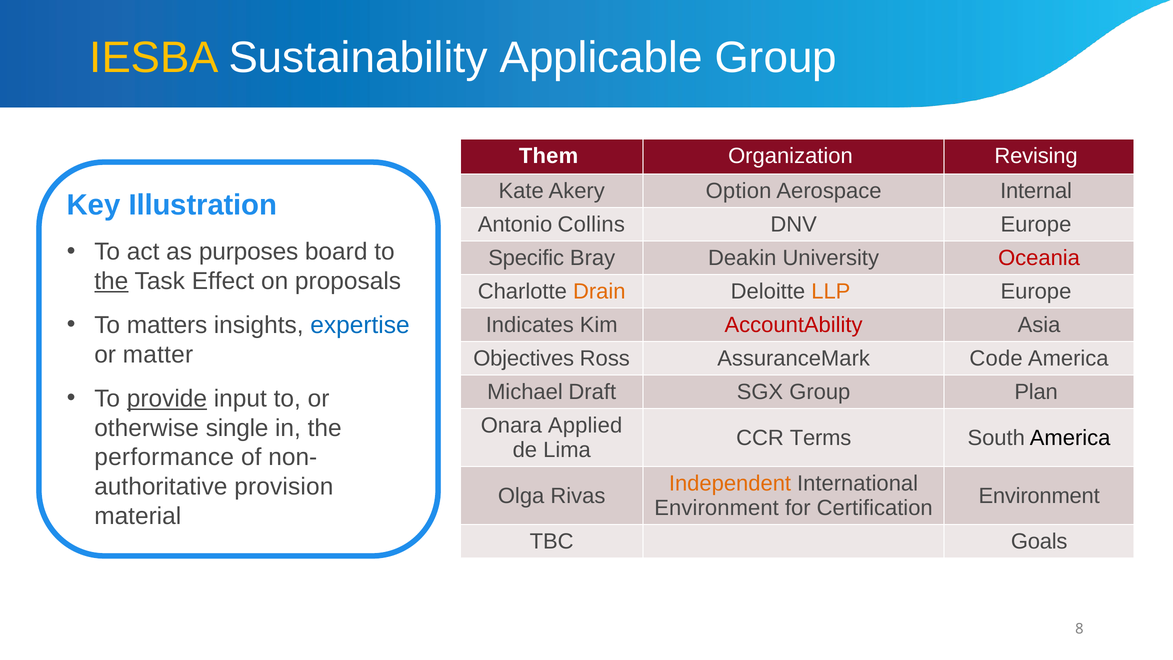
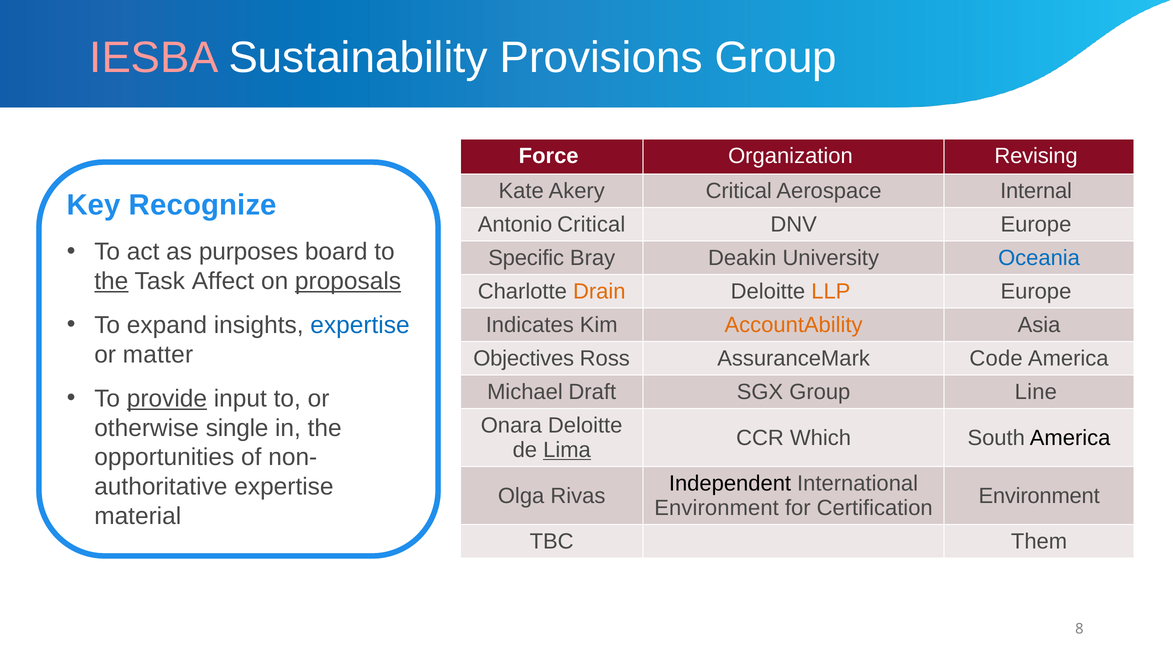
IESBA colour: yellow -> pink
Applicable: Applicable -> Provisions
Them: Them -> Force
Akery Option: Option -> Critical
Illustration: Illustration -> Recognize
Antonio Collins: Collins -> Critical
Oceania colour: red -> blue
Effect: Effect -> Affect
proposals underline: none -> present
matters: matters -> expand
AccountAbility colour: red -> orange
Plan: Plan -> Line
Onara Applied: Applied -> Deloitte
Terms: Terms -> Which
Lima underline: none -> present
performance: performance -> opportunities
Independent colour: orange -> black
provision at (284, 487): provision -> expertise
Goals: Goals -> Them
